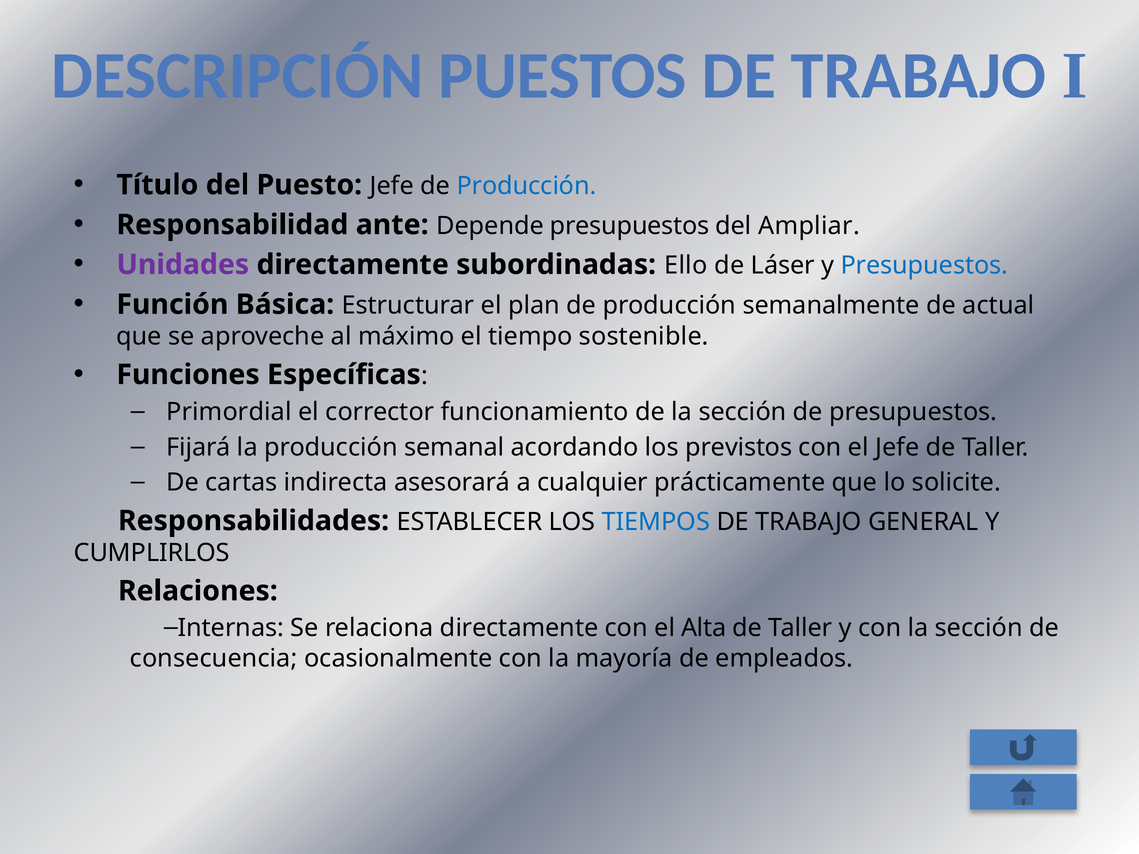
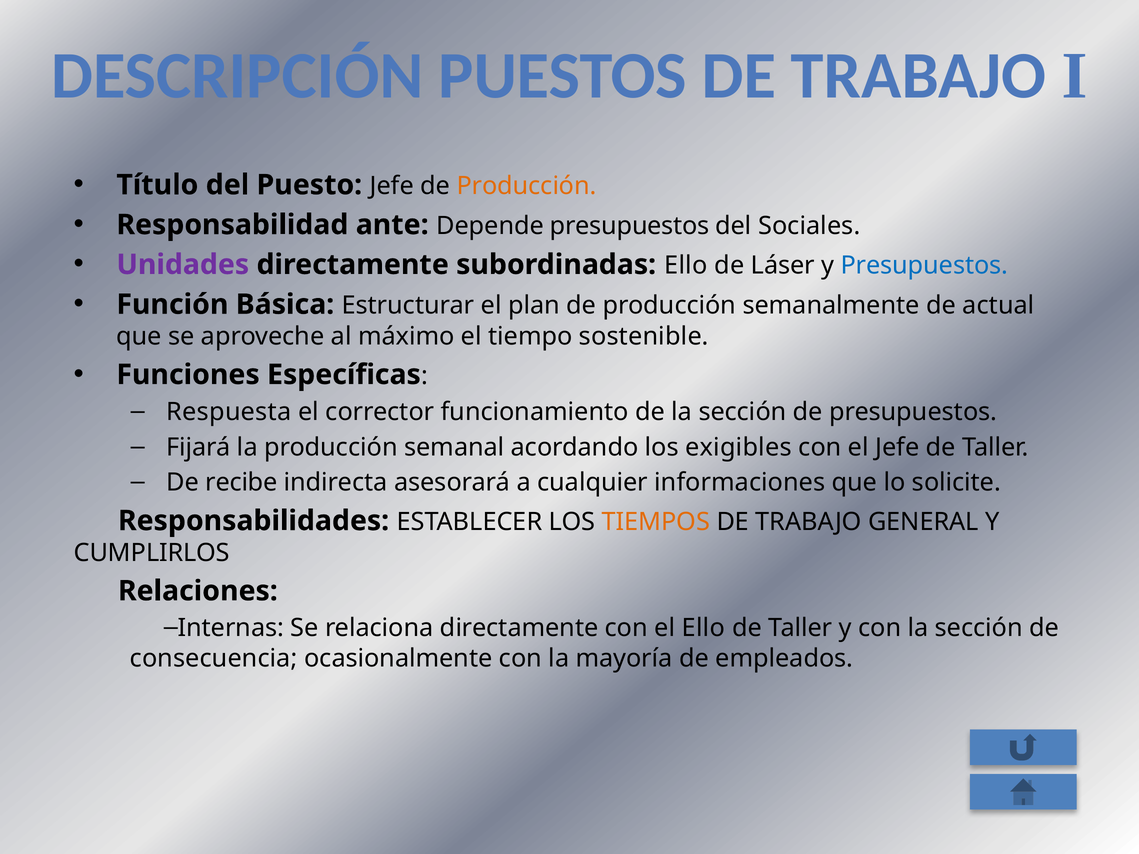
Producción at (527, 186) colour: blue -> orange
Ampliar: Ampliar -> Sociales
Primordial: Primordial -> Respuesta
previstos: previstos -> exigibles
cartas: cartas -> recibe
prácticamente: prácticamente -> informaciones
TIEMPOS colour: blue -> orange
el Alta: Alta -> Ello
